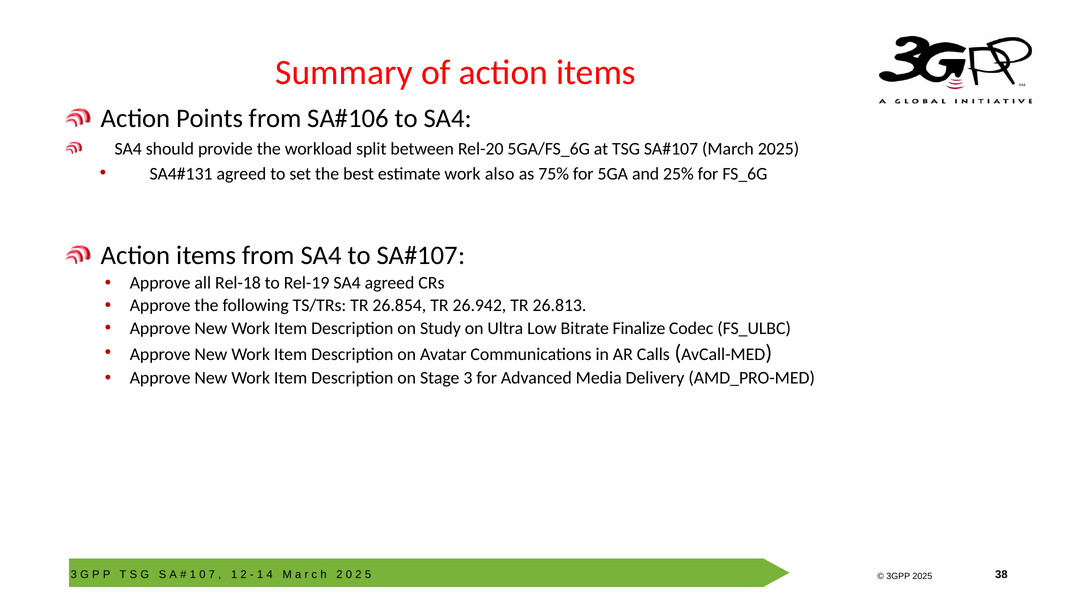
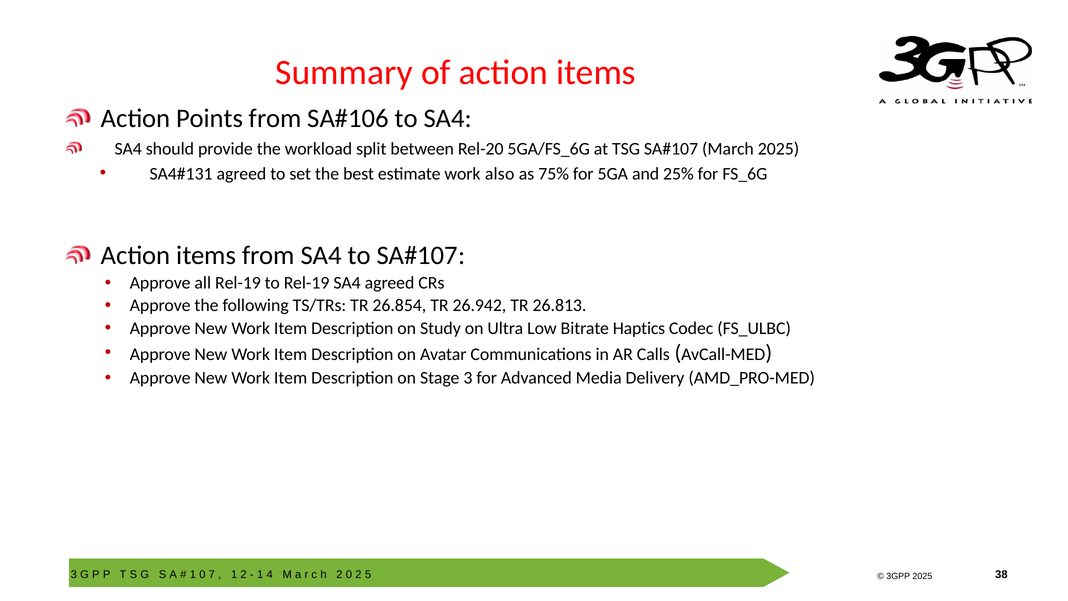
all Rel-18: Rel-18 -> Rel-19
Finalize: Finalize -> Haptics
